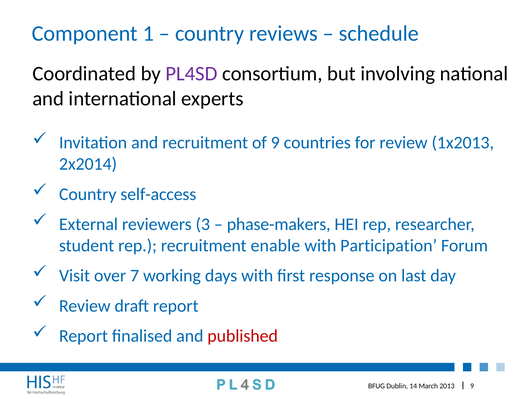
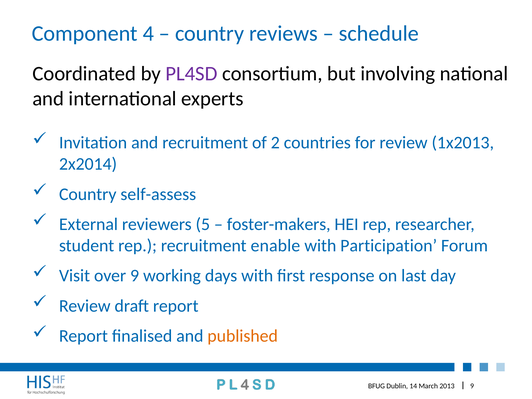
1: 1 -> 4
of 9: 9 -> 2
self-access: self-access -> self-assess
3: 3 -> 5
phase-makers: phase-makers -> foster-makers
over 7: 7 -> 9
published colour: red -> orange
